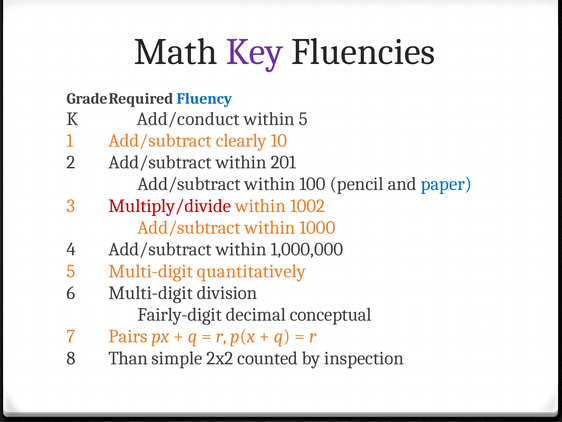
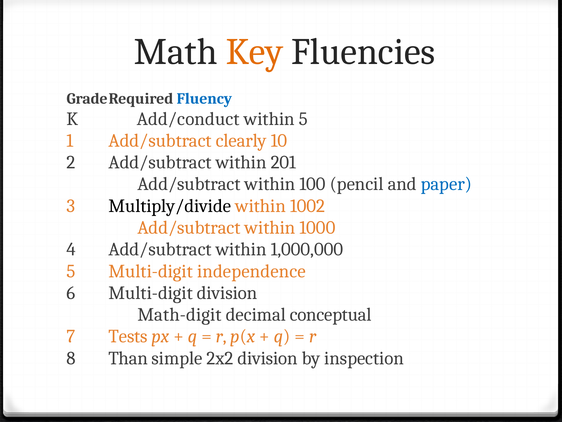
Key colour: purple -> orange
Multiply/divide colour: red -> black
quantitatively: quantitatively -> independence
Fairly-digit: Fairly-digit -> Math-digit
Pairs: Pairs -> Tests
2x2 counted: counted -> division
